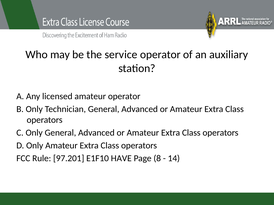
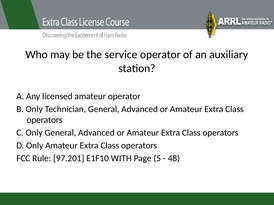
HAVE: HAVE -> WITH
8: 8 -> 5
14: 14 -> 48
